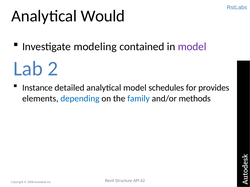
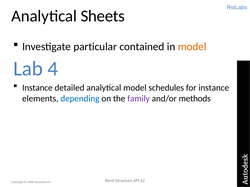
Would: Would -> Sheets
modeling: modeling -> particular
model at (192, 47) colour: purple -> orange
2: 2 -> 4
for provides: provides -> instance
family colour: blue -> purple
